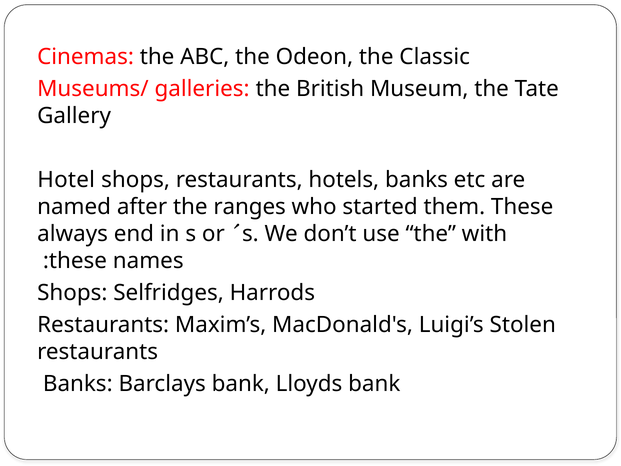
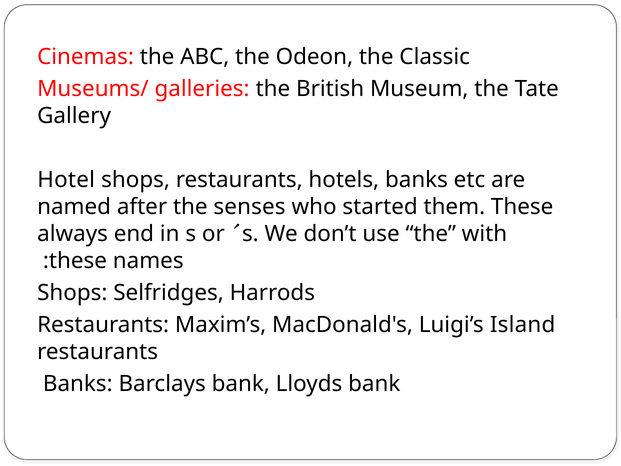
ranges: ranges -> senses
Stolen: Stolen -> Island
